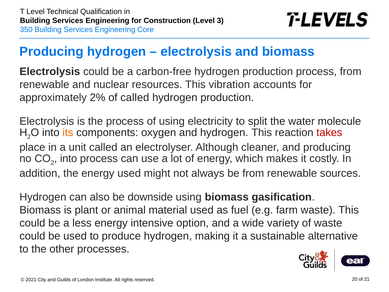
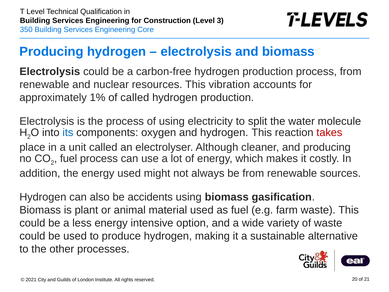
2%: 2% -> 1%
its colour: orange -> blue
into at (69, 158): into -> fuel
downside: downside -> accidents
